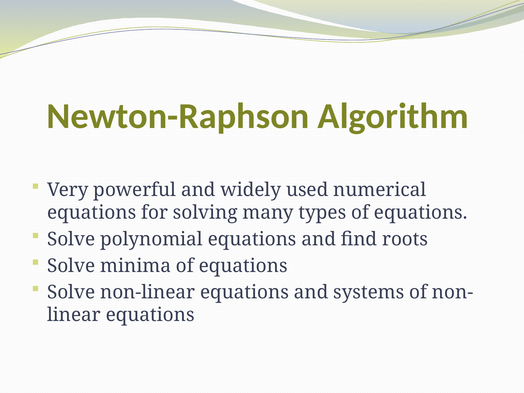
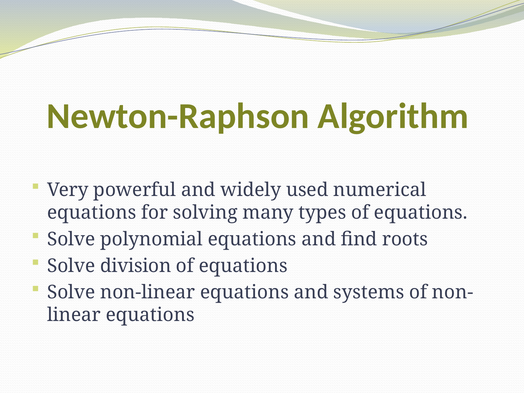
minima: minima -> division
